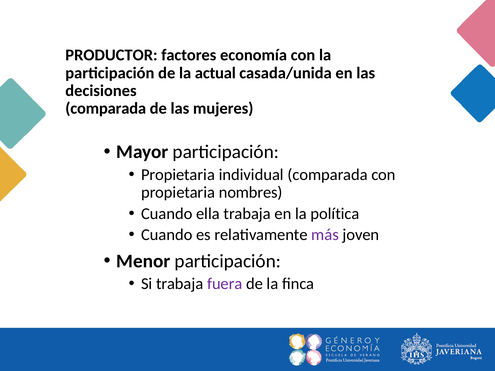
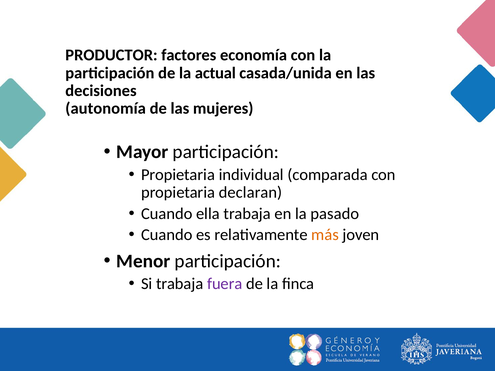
comparada at (106, 109): comparada -> autonomía
nombres: nombres -> declaran
política: política -> pasado
más colour: purple -> orange
